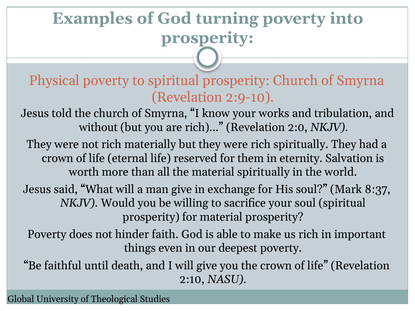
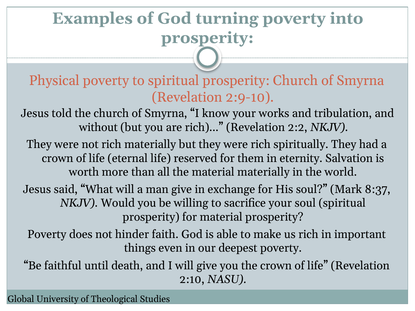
2:0: 2:0 -> 2:2
material spiritually: spiritually -> materially
